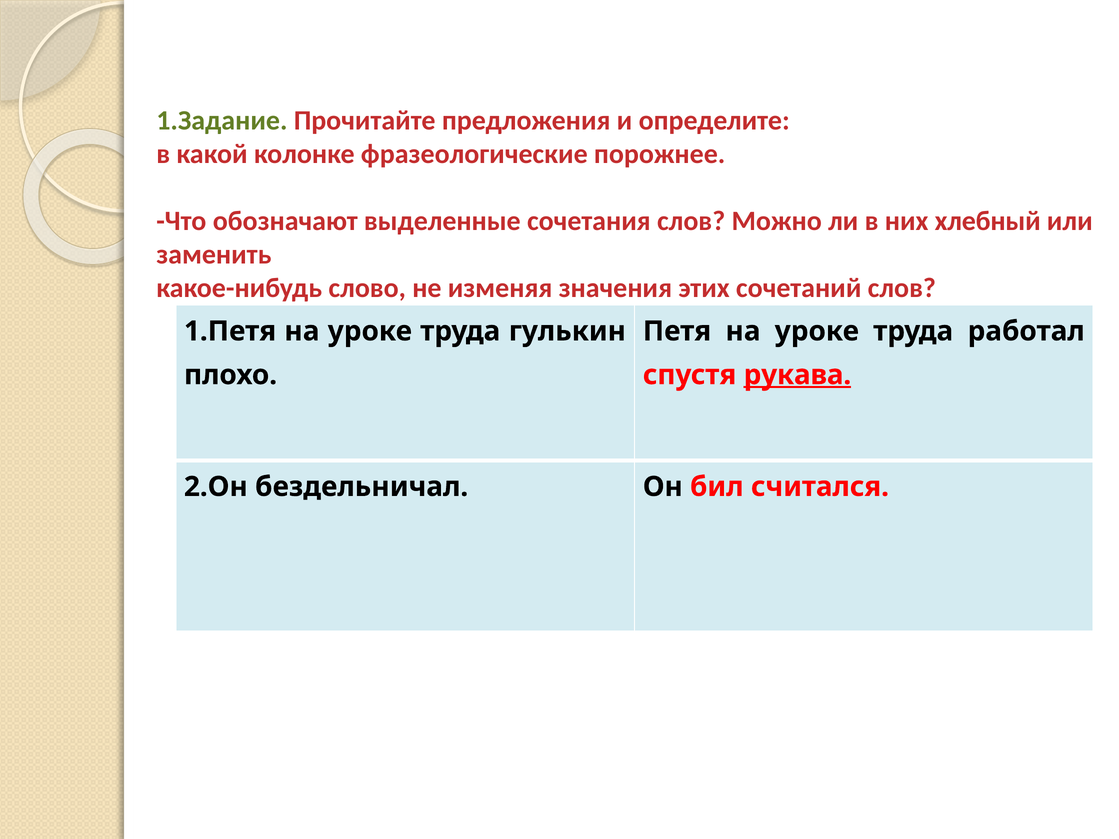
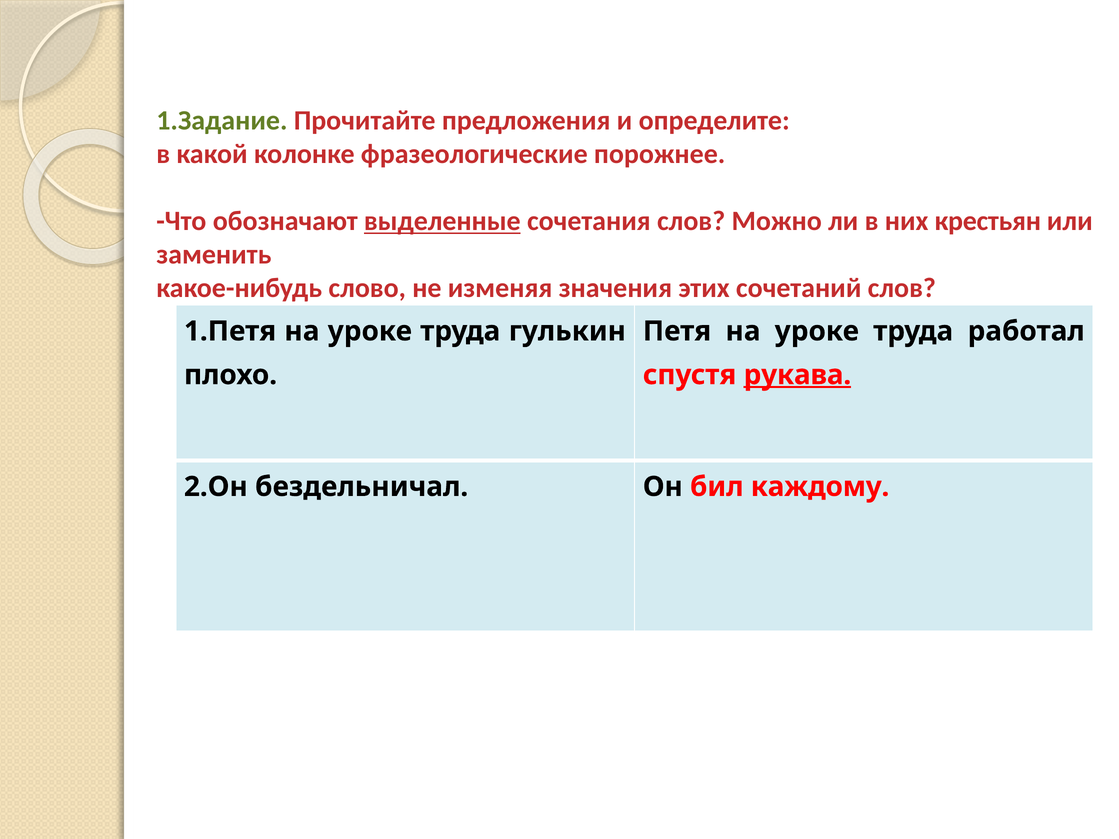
выделенные underline: none -> present
хлебный: хлебный -> крестьян
считался: считался -> каждому
